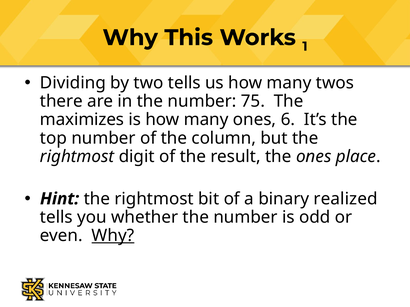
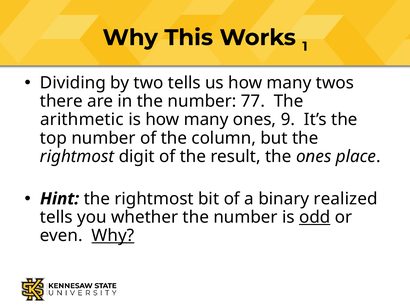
75: 75 -> 77
maximizes: maximizes -> arithmetic
6: 6 -> 9
odd underline: none -> present
